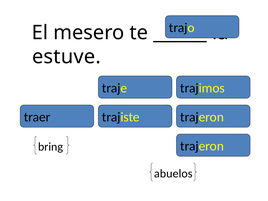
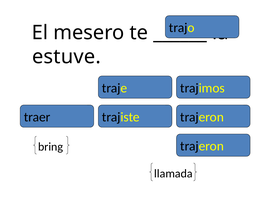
abuelos: abuelos -> llamada
